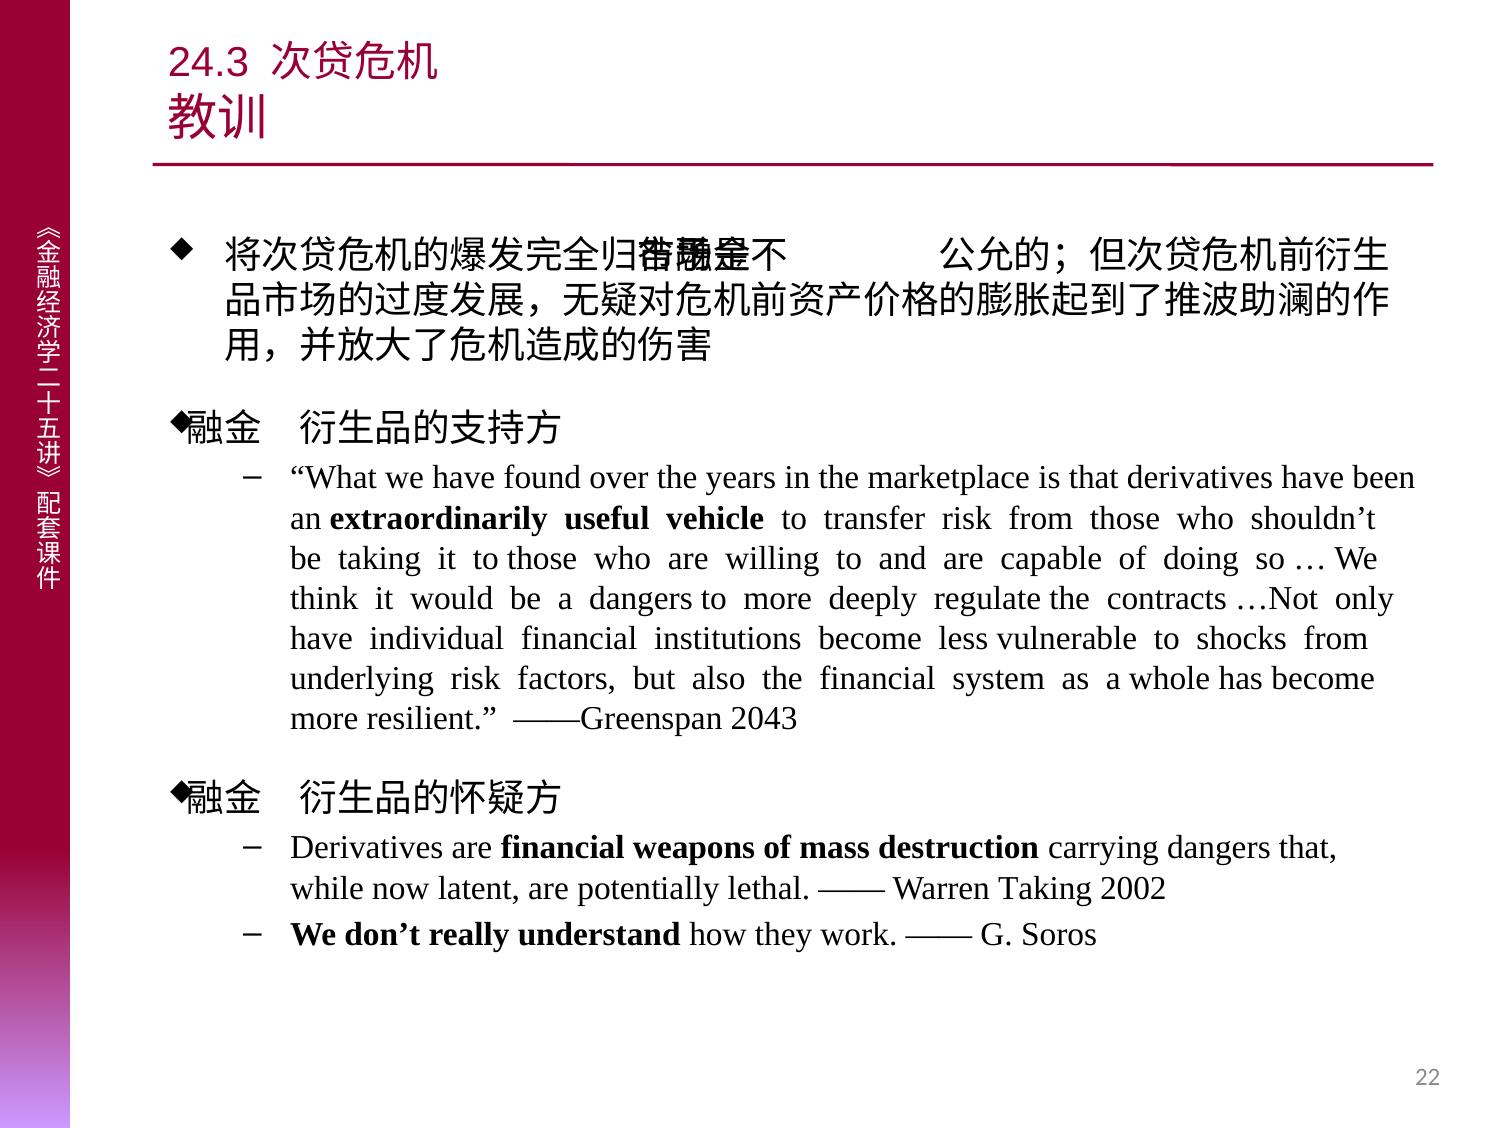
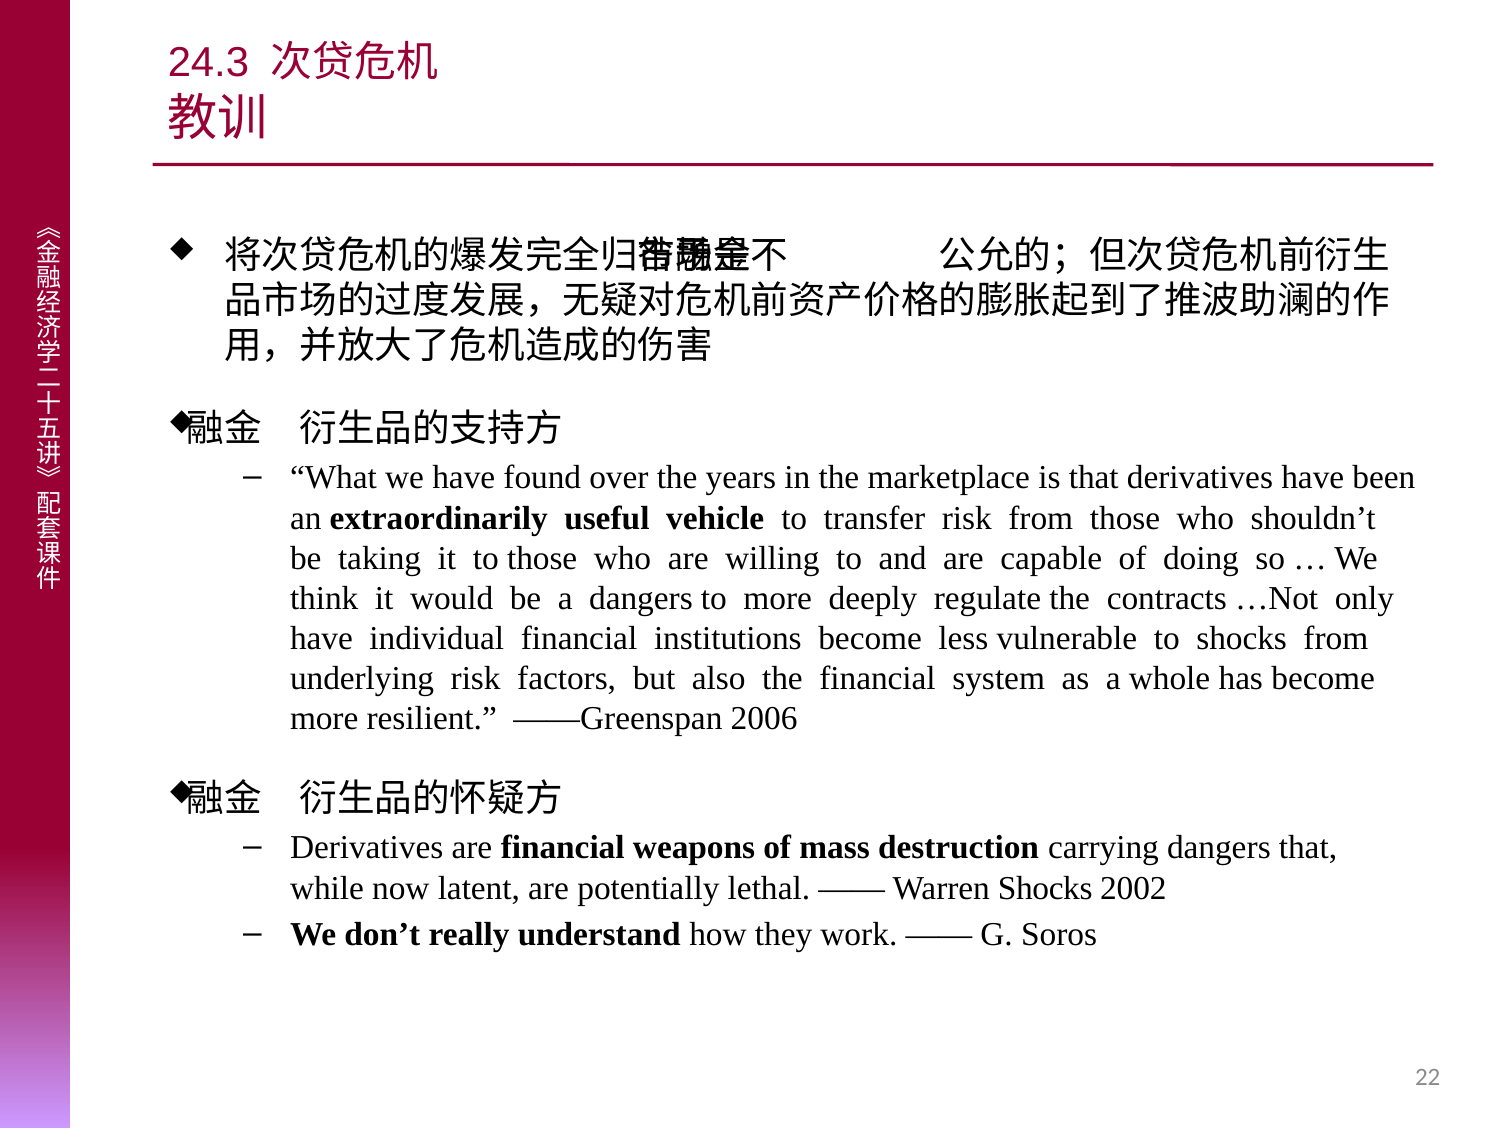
2043: 2043 -> 2006
Warren Taking: Taking -> Shocks
